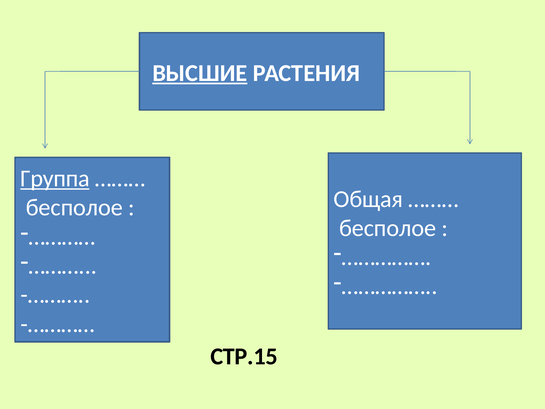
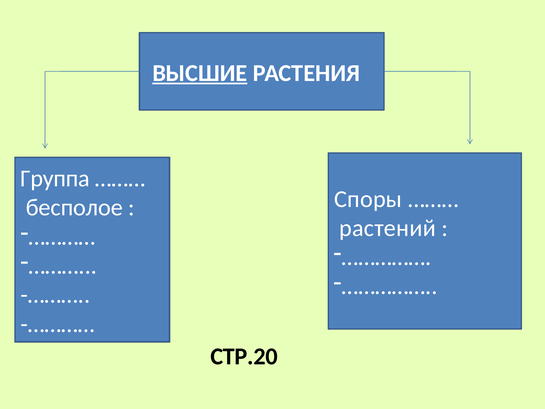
Группа underline: present -> none
Общая: Общая -> Споры
бесполое at (388, 228): бесполое -> растений
СТР.15: СТР.15 -> СТР.20
